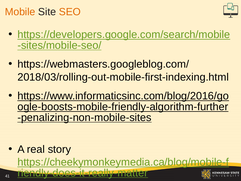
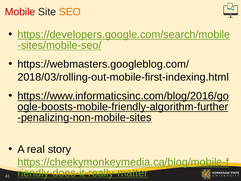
Mobile colour: orange -> red
